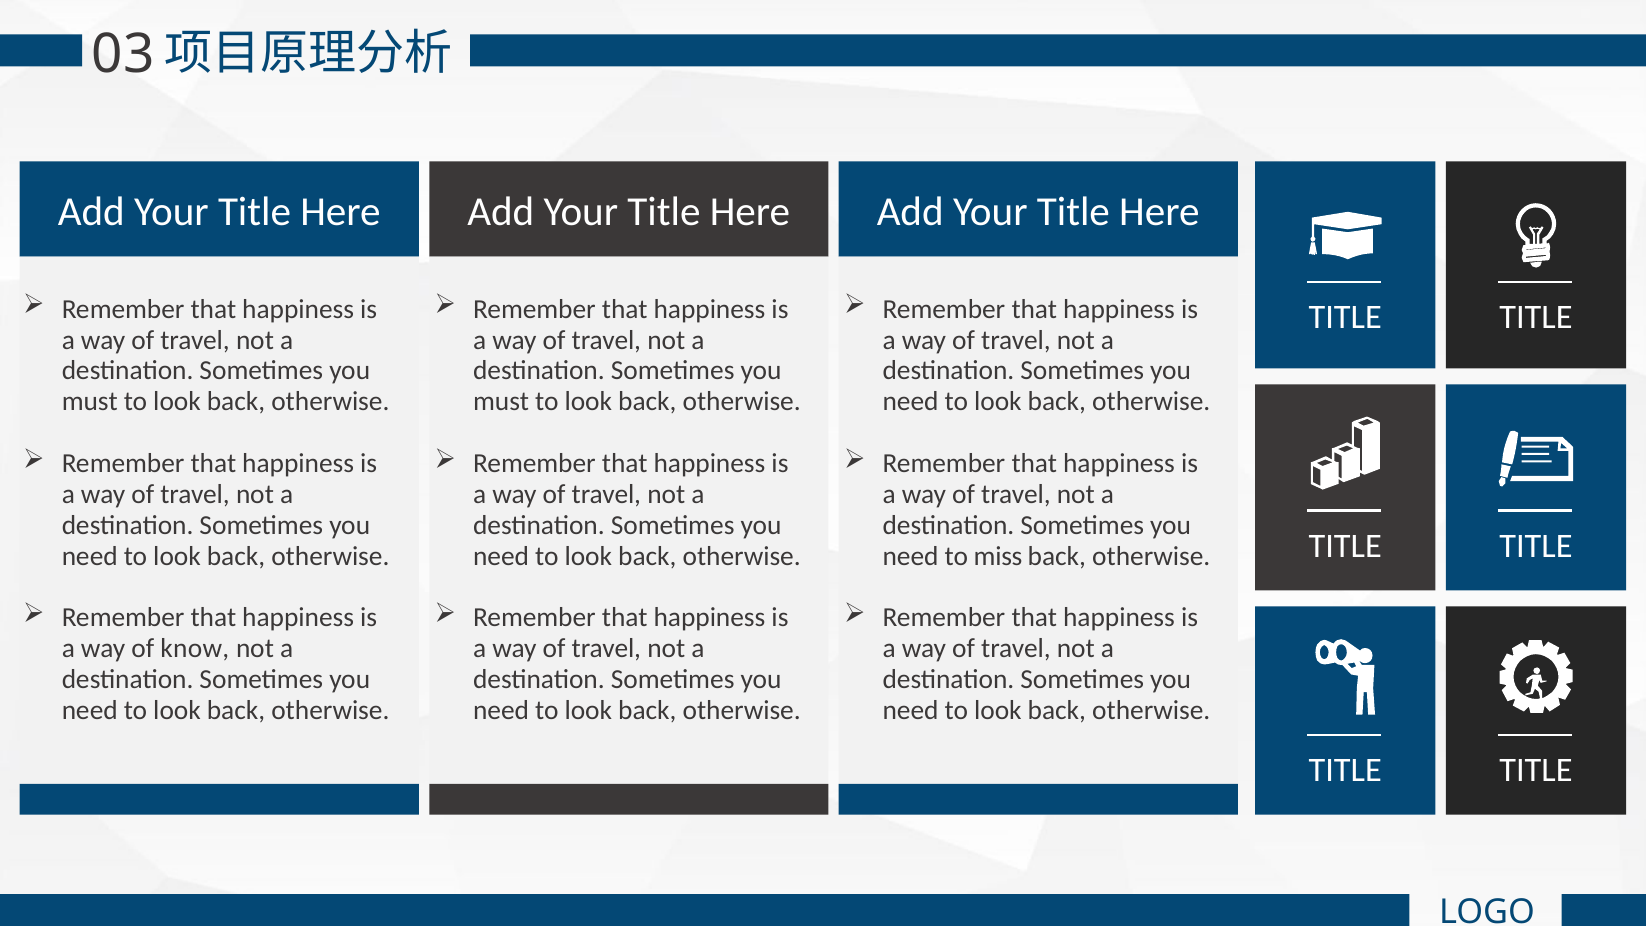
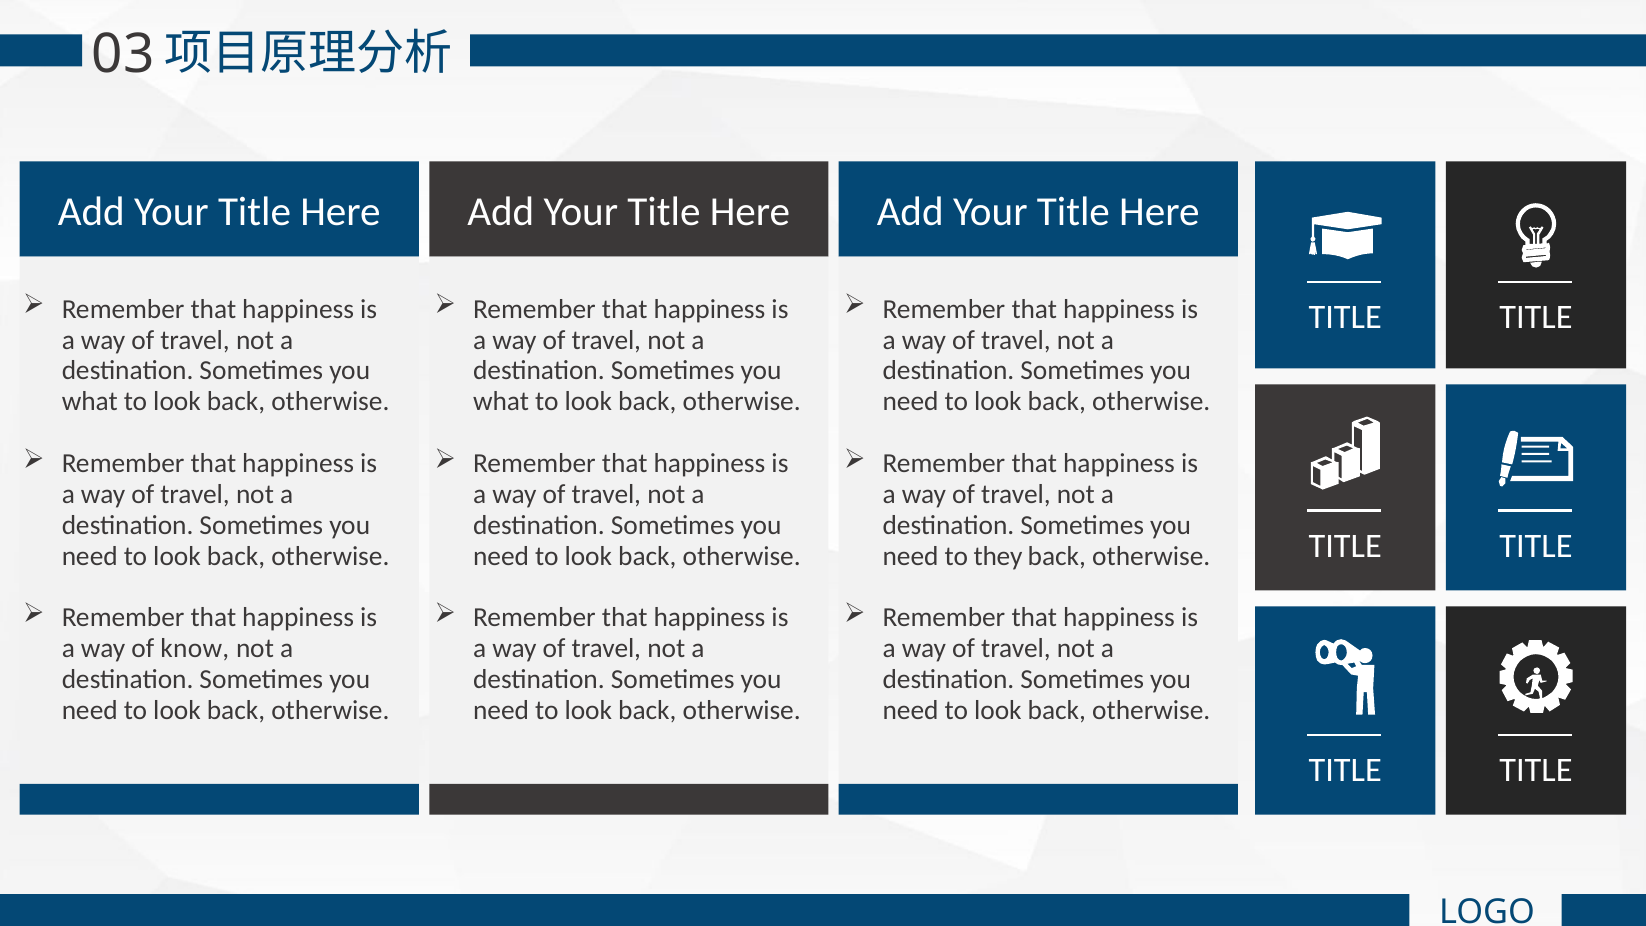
must at (90, 402): must -> what
must at (501, 402): must -> what
miss: miss -> they
